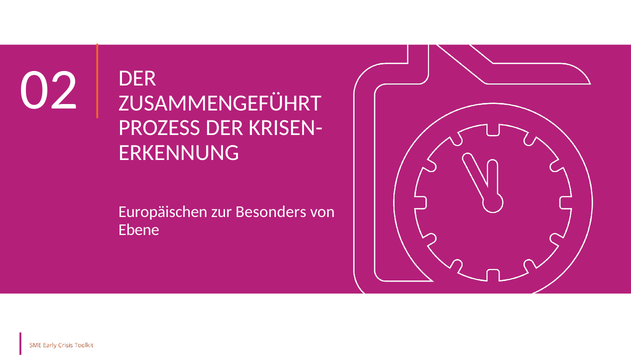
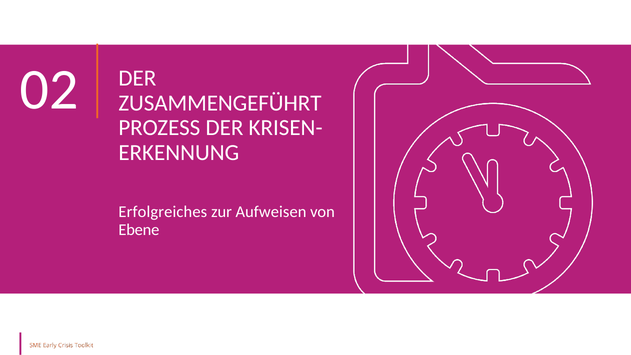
Europäischen: Europäischen -> Erfolgreiches
Besonders: Besonders -> Aufweisen
